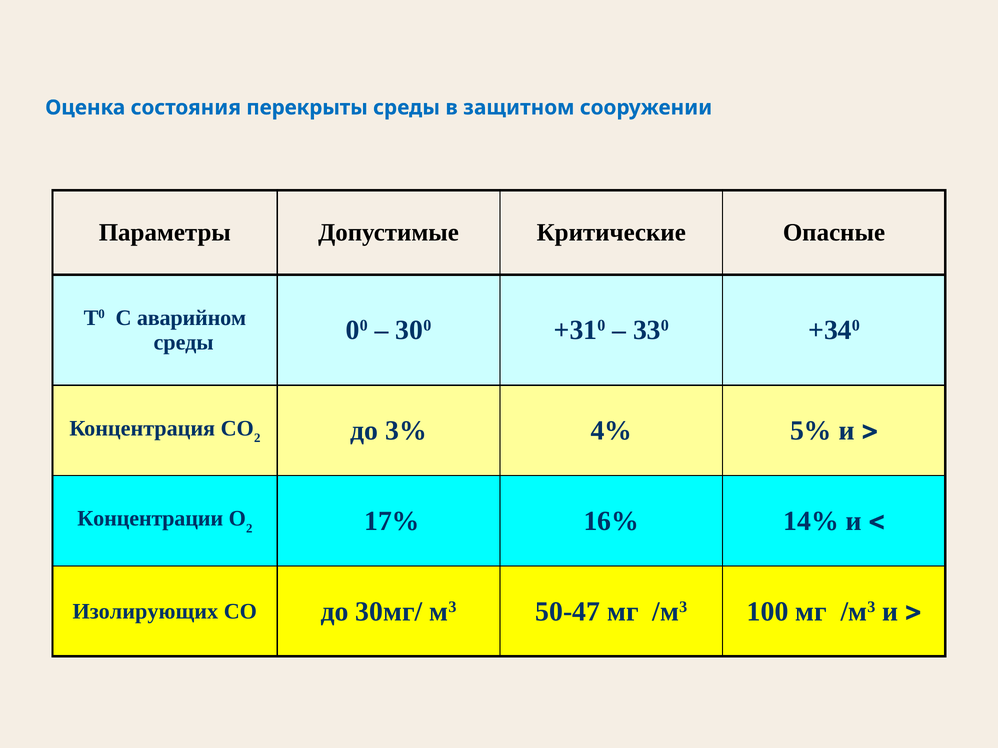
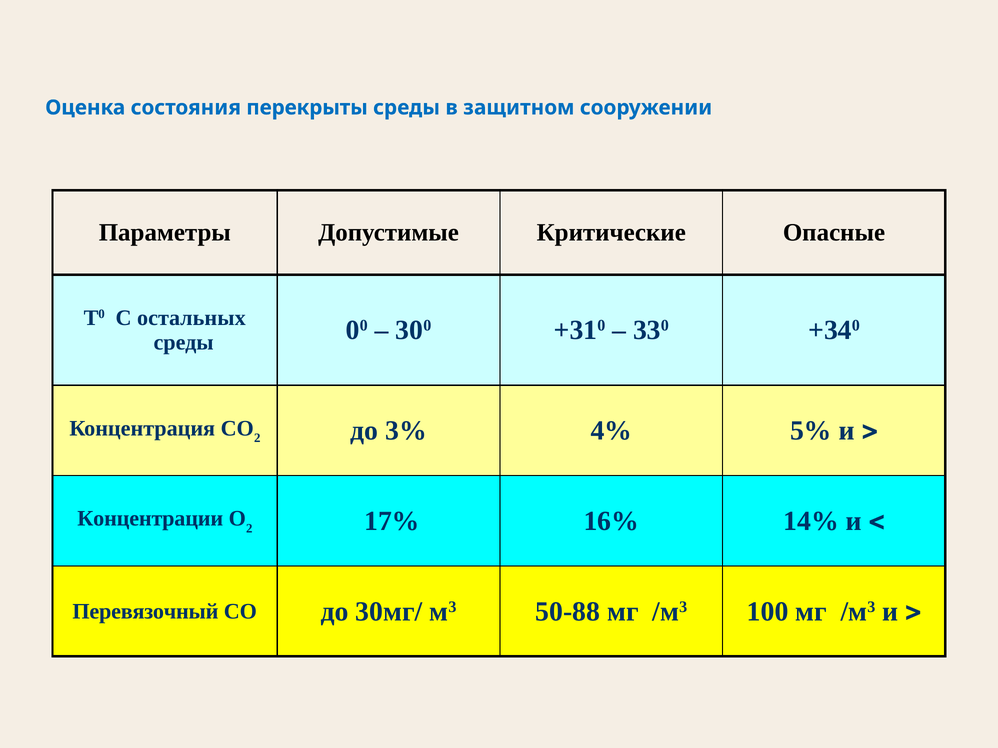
аварийном: аварийном -> остальных
Изолирующих: Изолирующих -> Перевязочный
50-47: 50-47 -> 50-88
